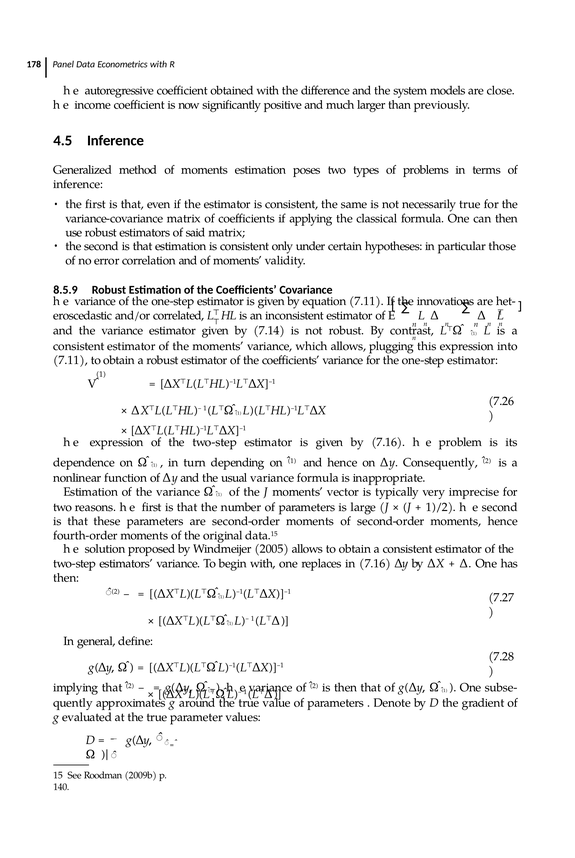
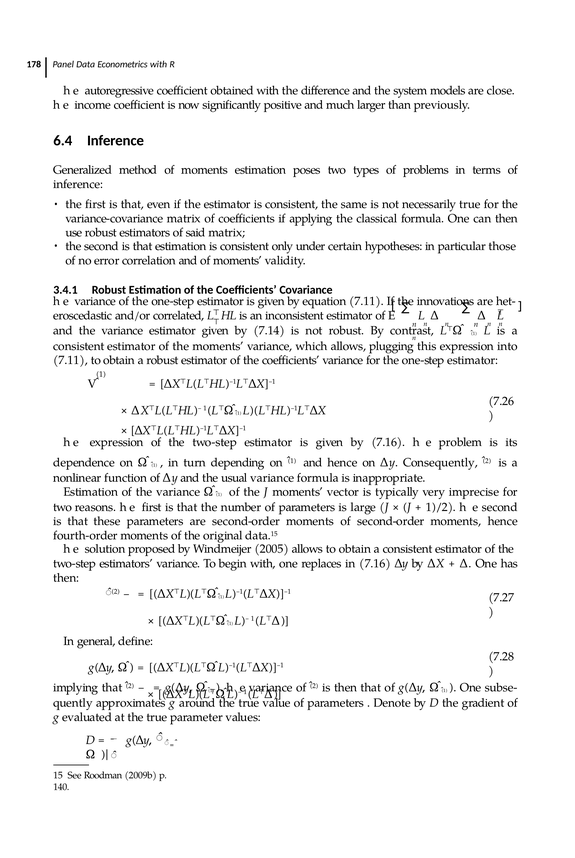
4.5: 4.5 -> 6.4
8.5.9: 8.5.9 -> 3.4.1
